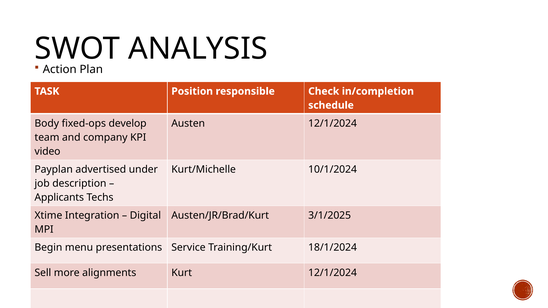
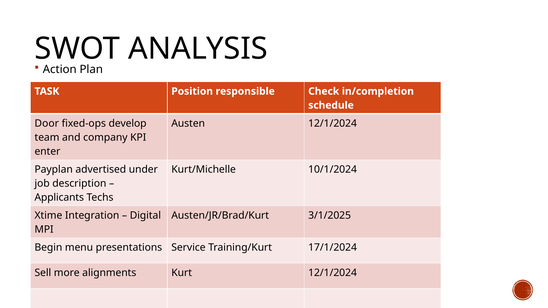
Body: Body -> Door
video: video -> enter
18/1/2024: 18/1/2024 -> 17/1/2024
